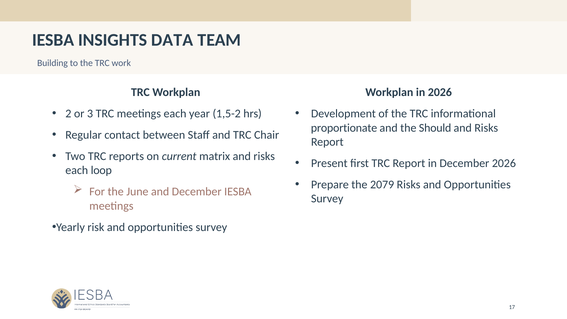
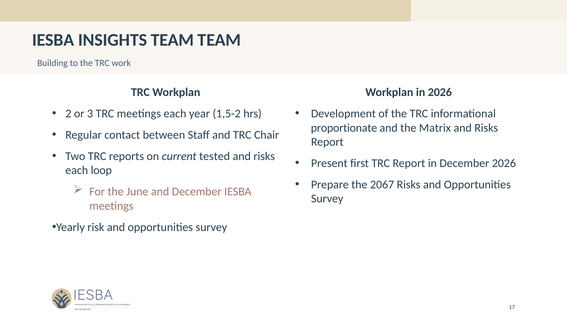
INSIGHTS DATA: DATA -> TEAM
Should: Should -> Matrix
matrix: matrix -> tested
2079: 2079 -> 2067
